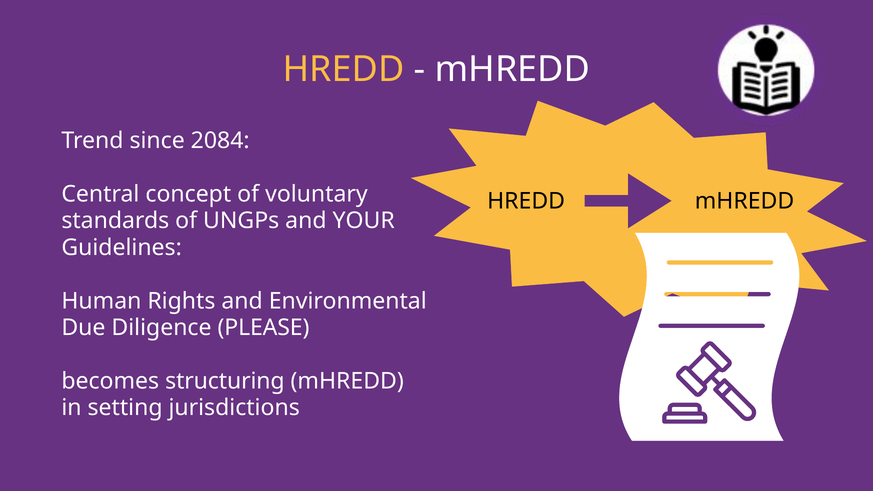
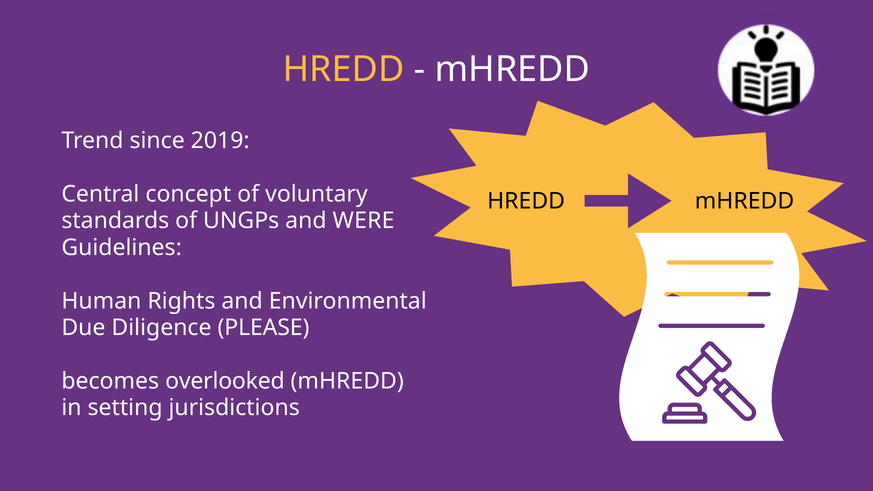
2084: 2084 -> 2019
YOUR: YOUR -> WERE
structuring: structuring -> overlooked
